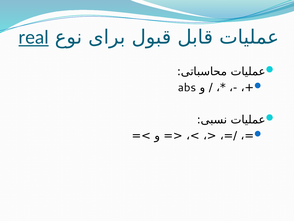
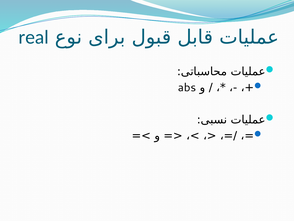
real underline: present -> none
